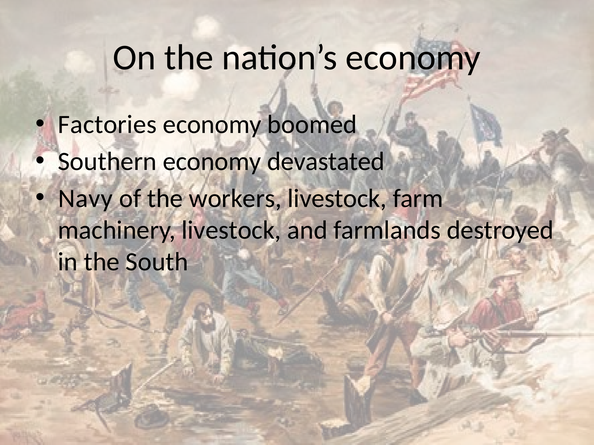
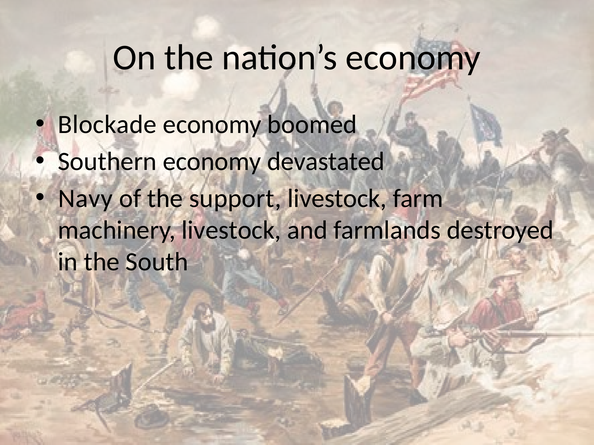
Factories: Factories -> Blockade
workers: workers -> support
